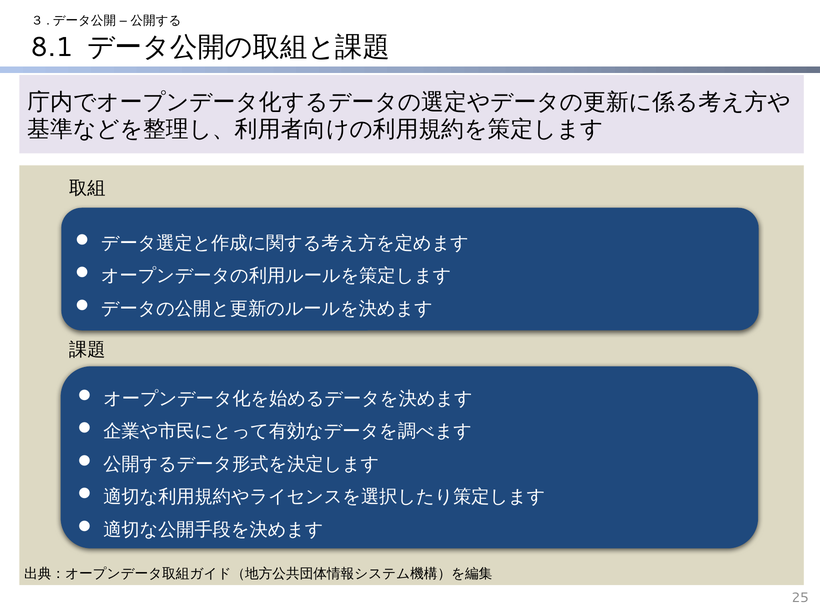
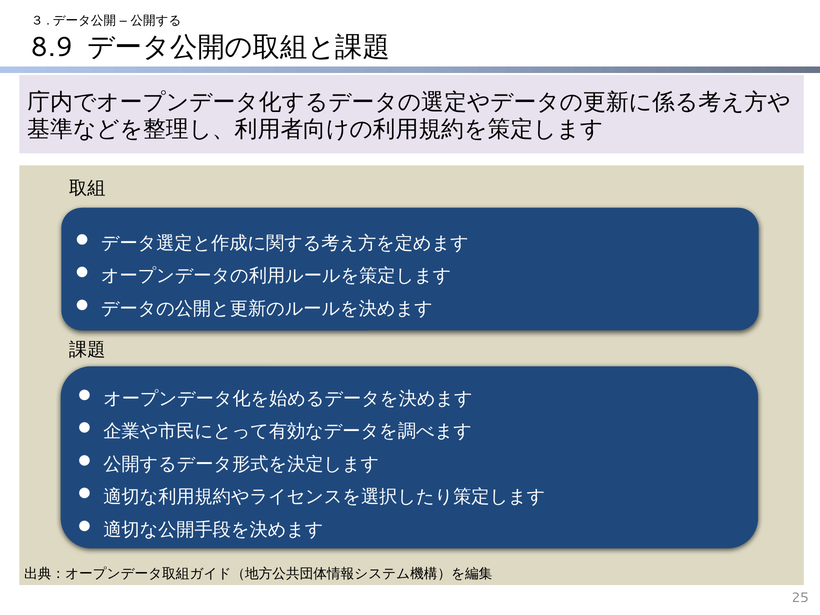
8.1: 8.1 -> 8.9
